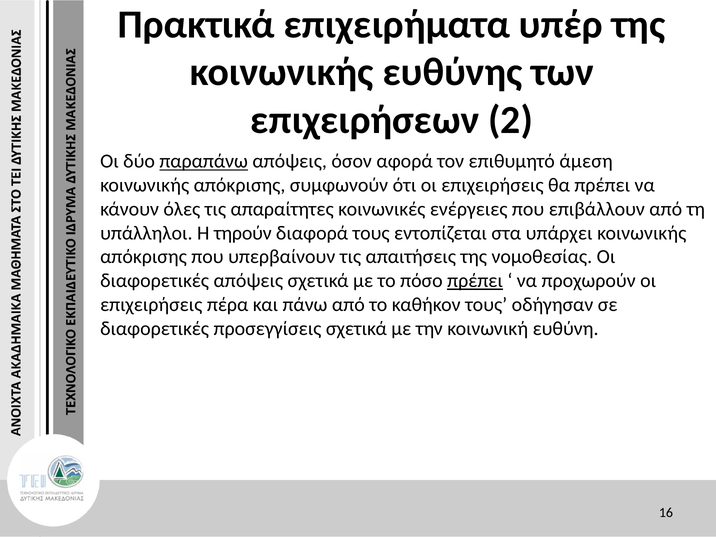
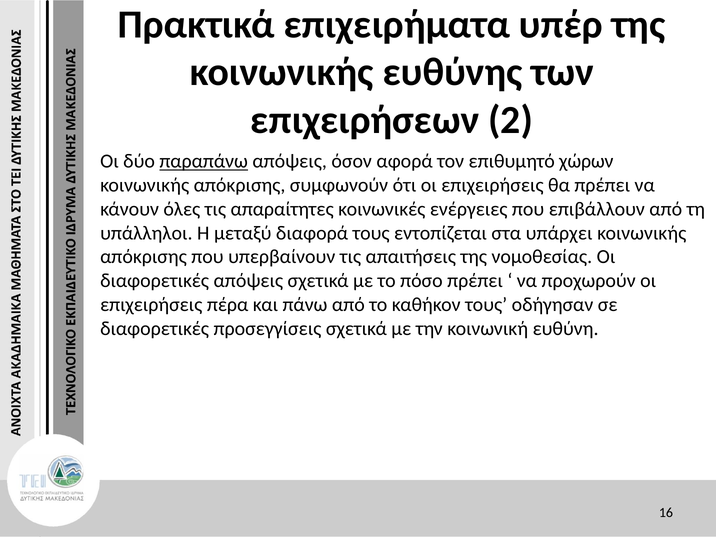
άμεση: άμεση -> χώρων
τηρούν: τηρούν -> μεταξύ
πρέπει at (475, 281) underline: present -> none
